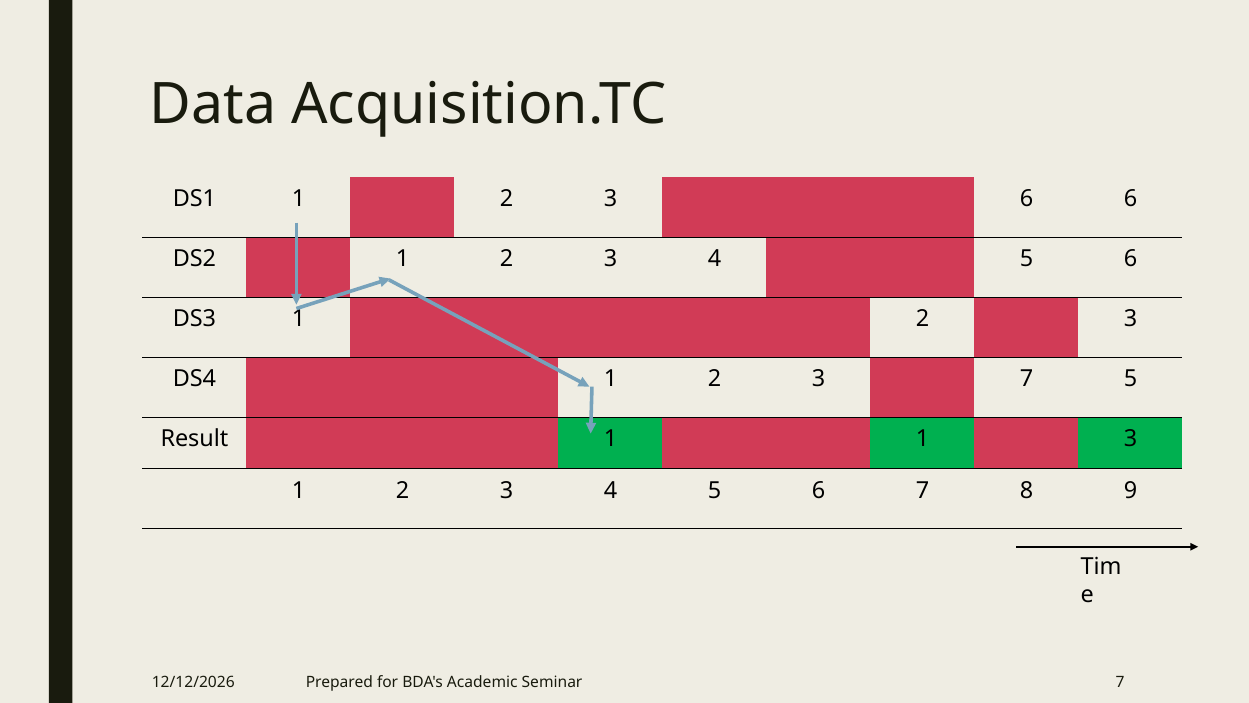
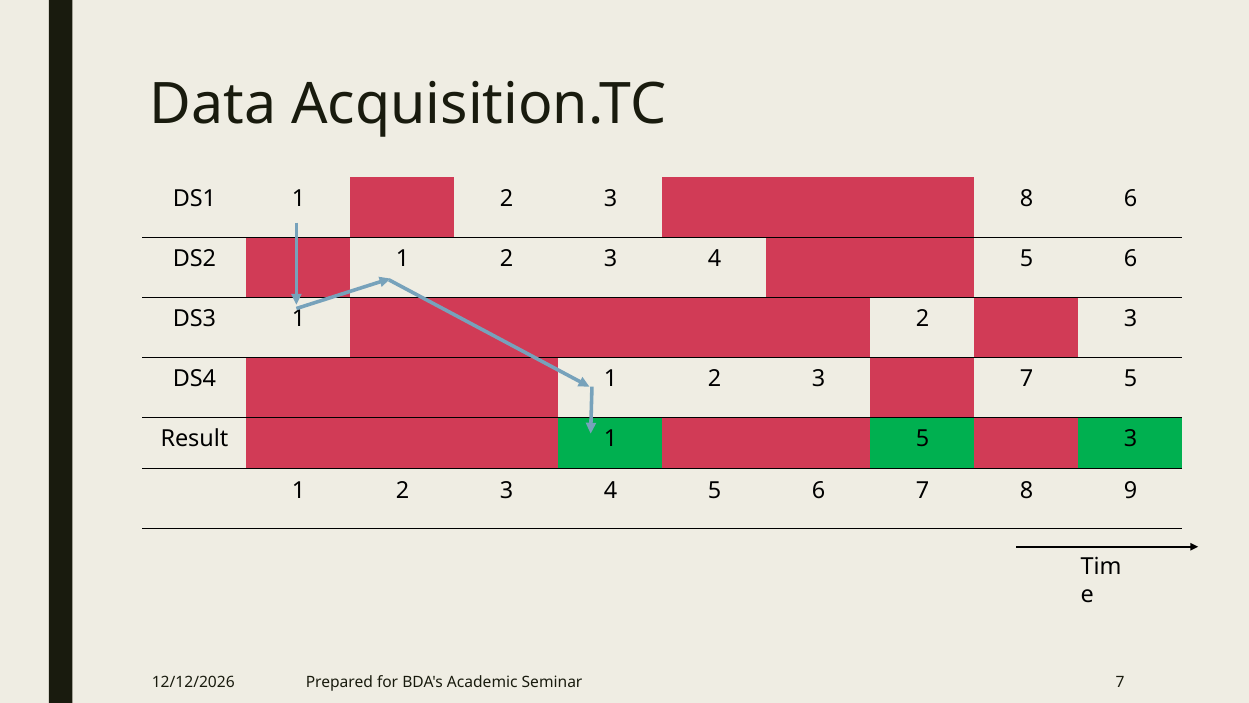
3 6: 6 -> 8
1 1: 1 -> 5
